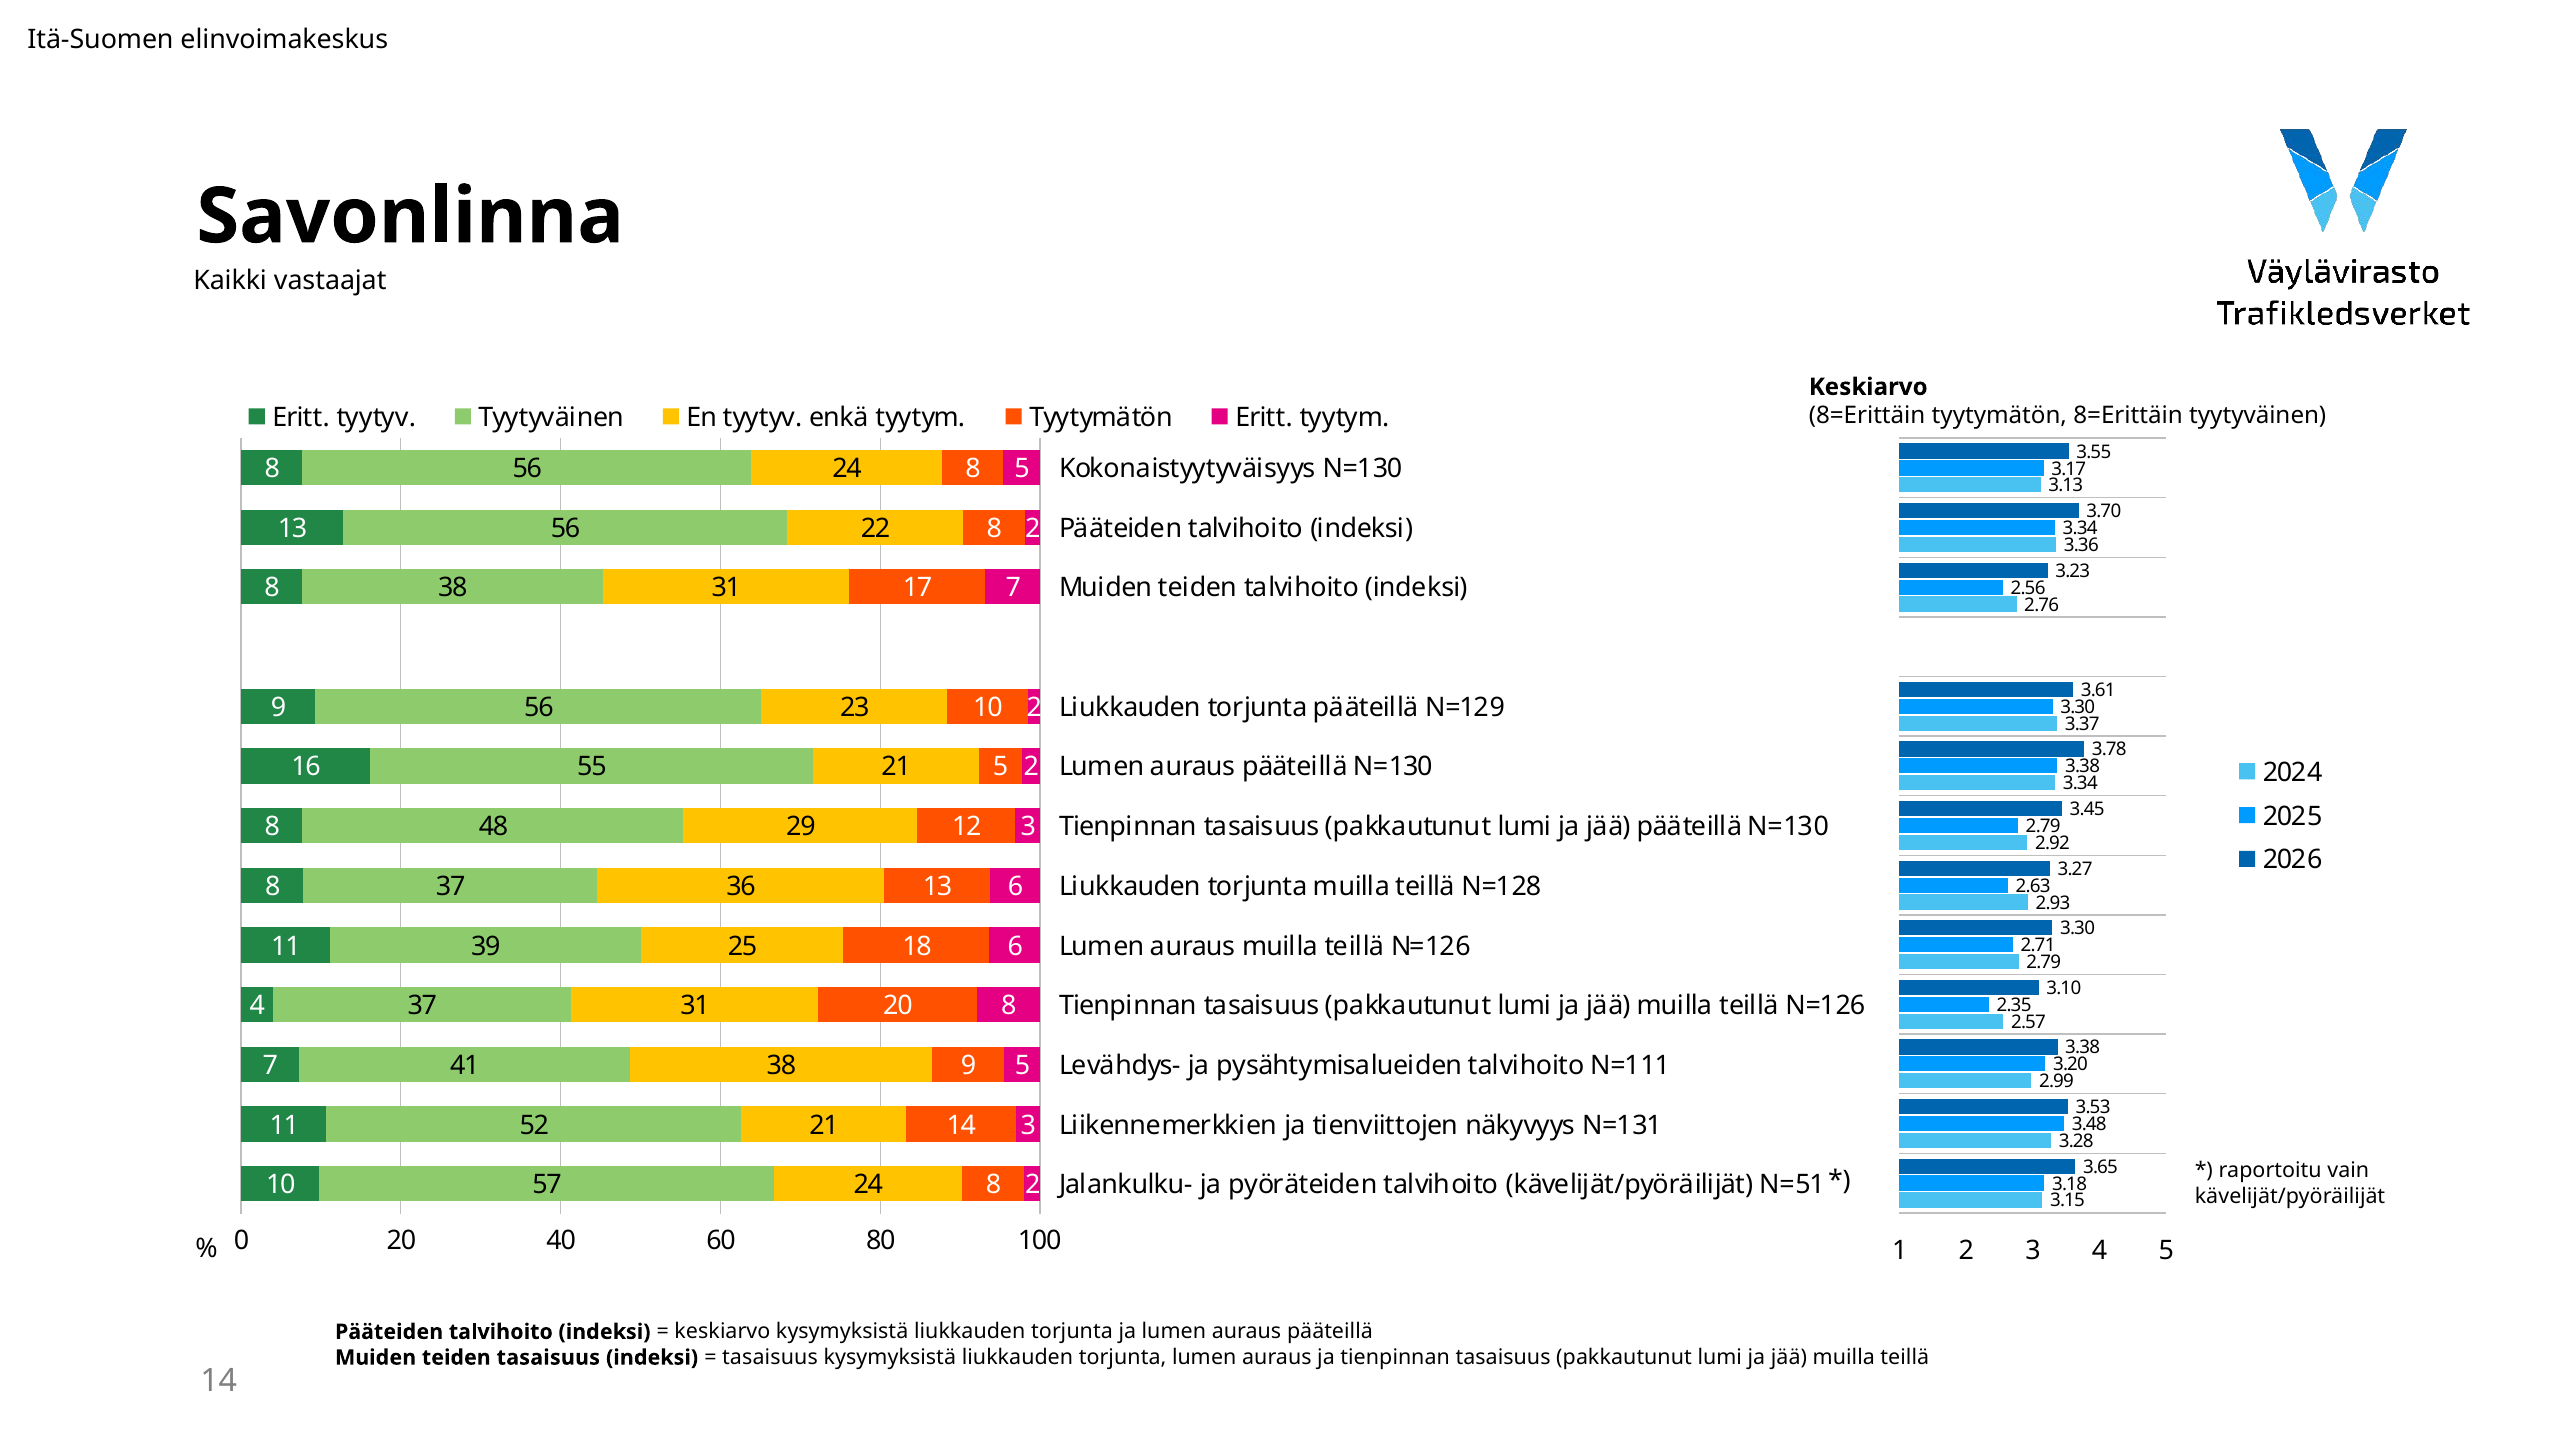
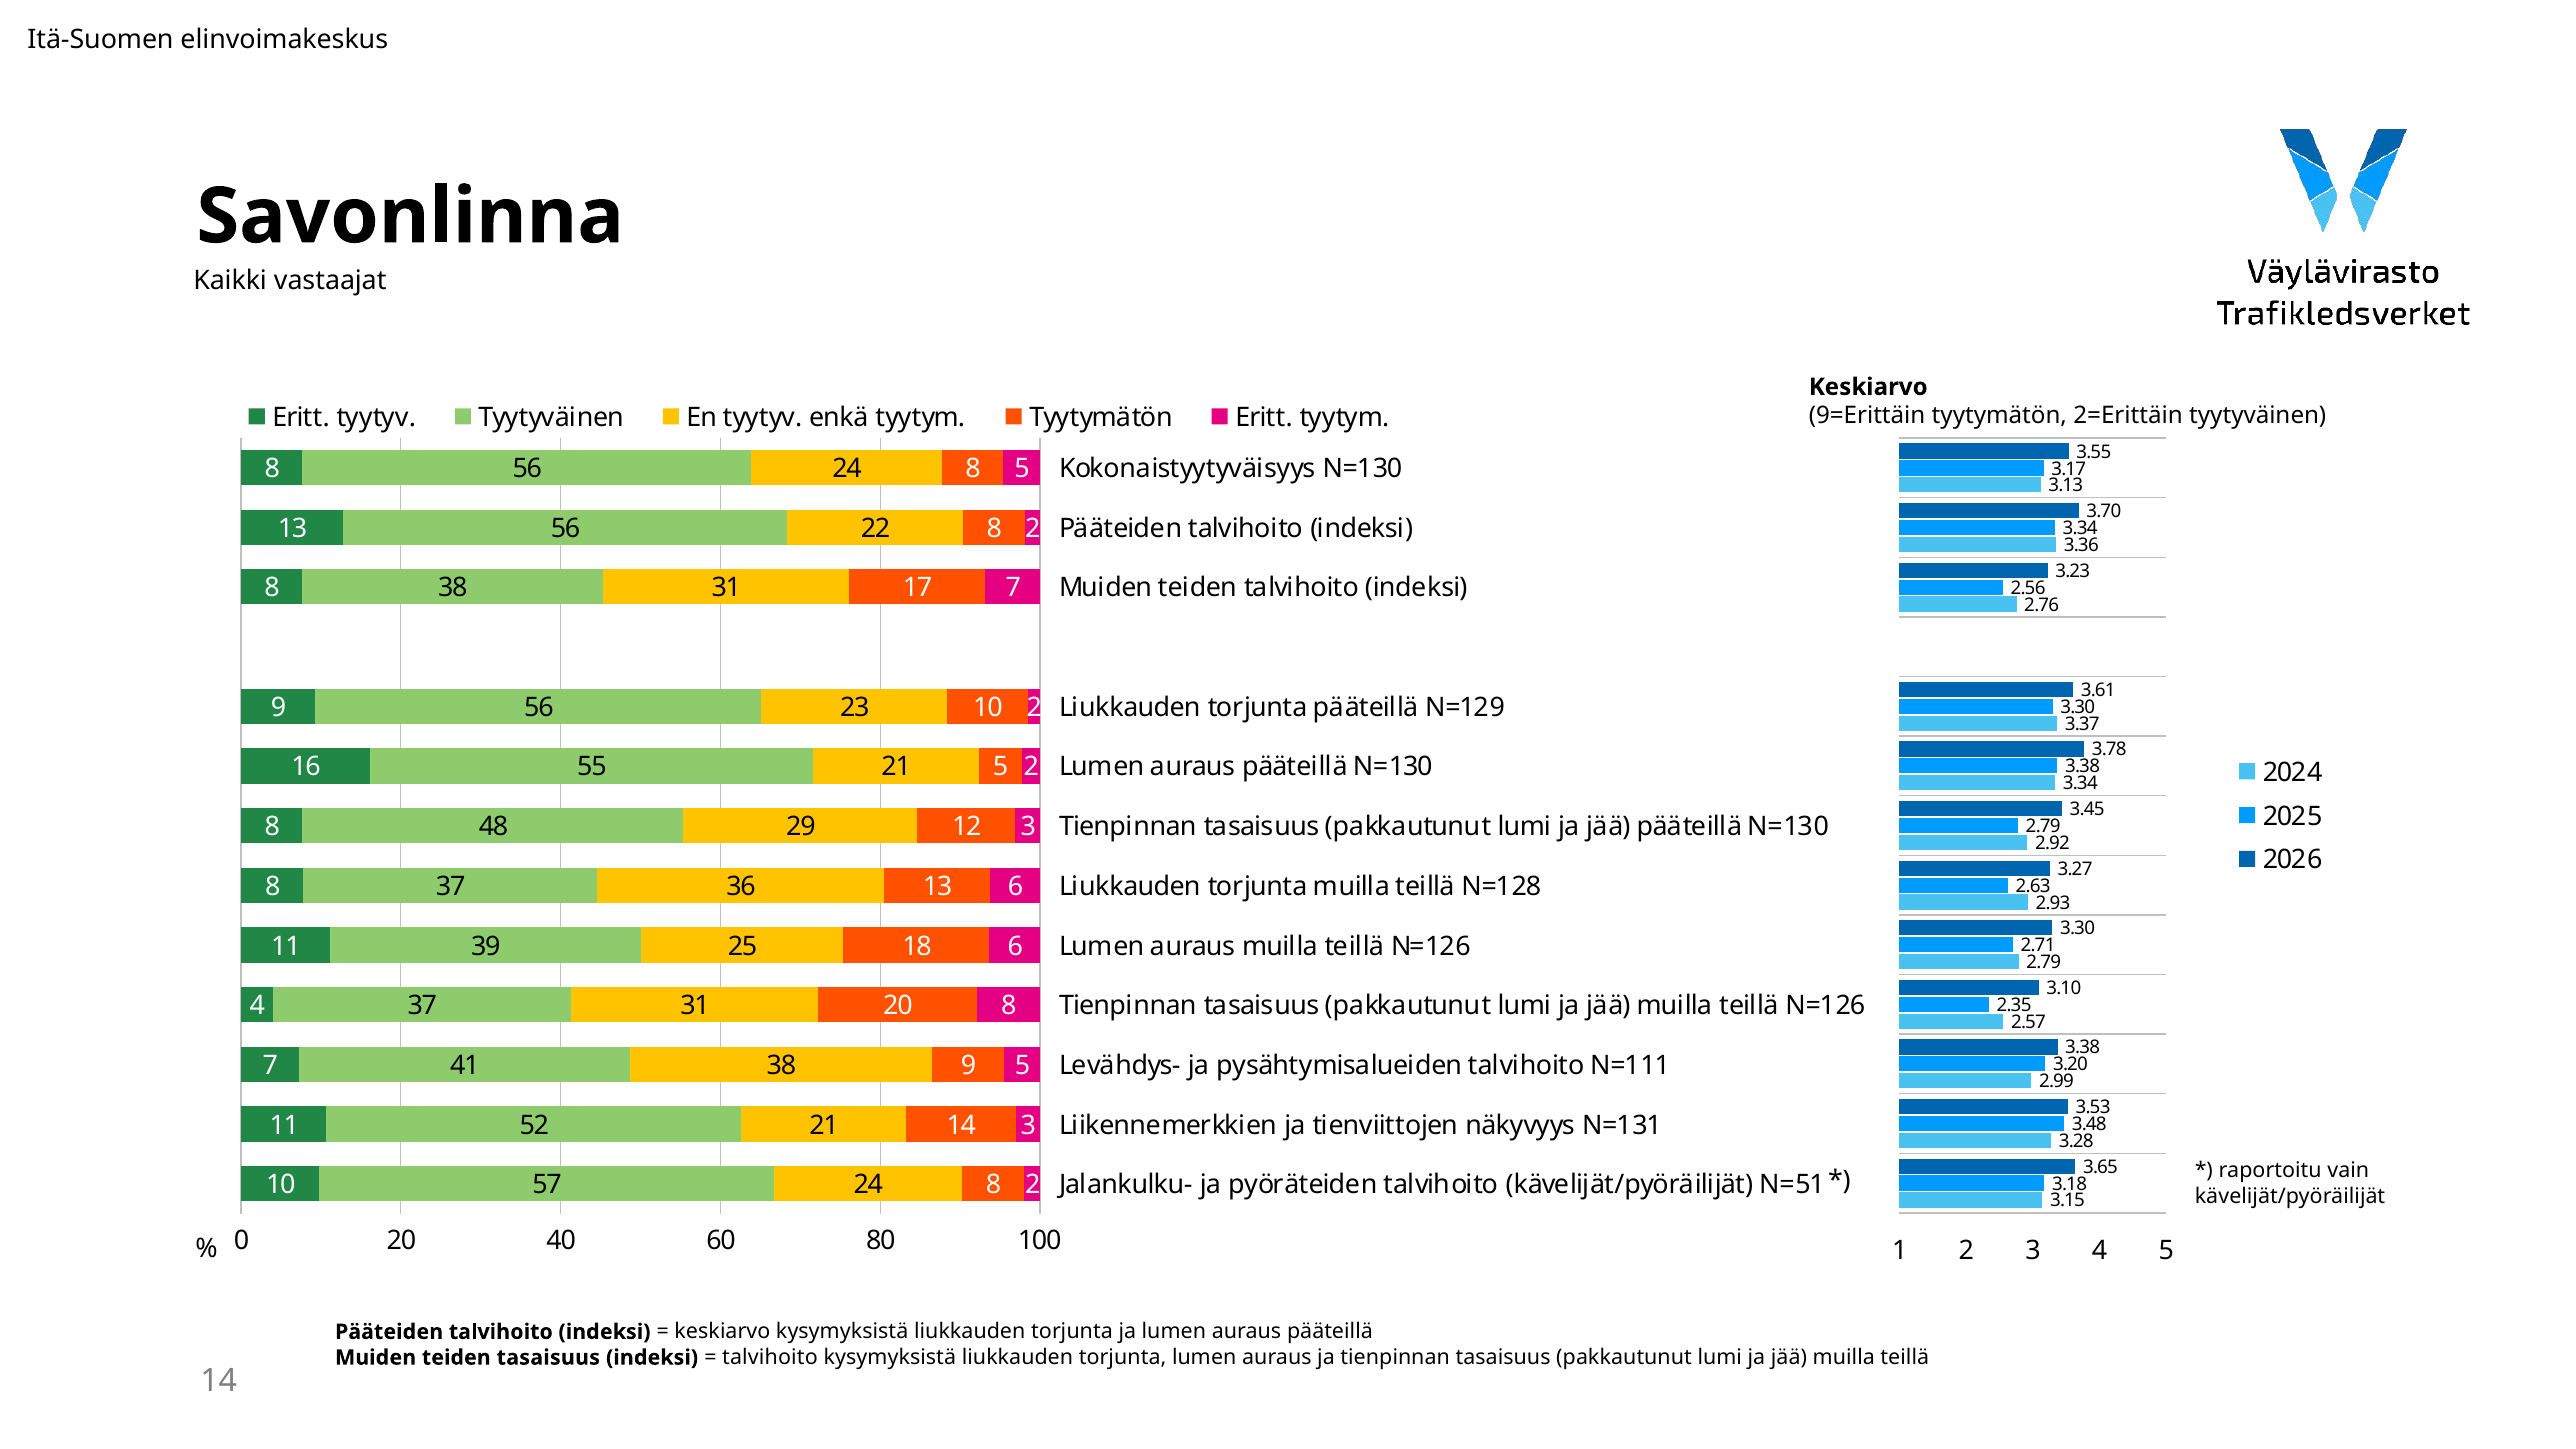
8=Erittäin at (1867, 416): 8=Erittäin -> 9=Erittäin
tyytymätön 8=Erittäin: 8=Erittäin -> 2=Erittäin
tasaisuus at (770, 1358): tasaisuus -> talvihoito
